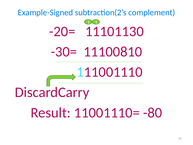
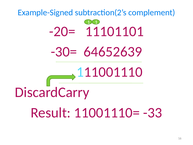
11101130: 11101130 -> 11101101
11100810: 11100810 -> 64652639
-80: -80 -> -33
